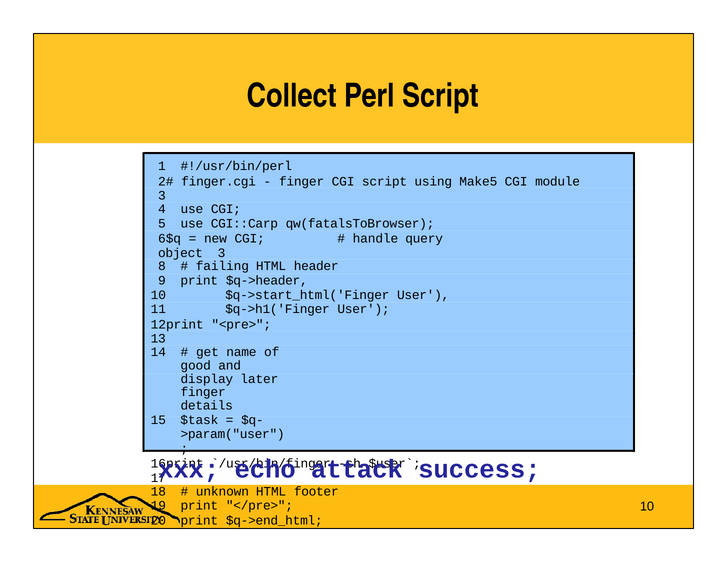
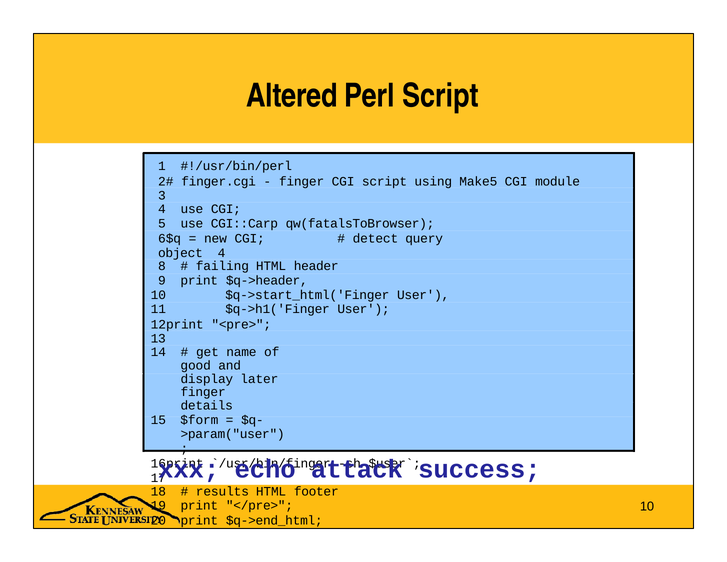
Collect: Collect -> Altered
handle: handle -> detect
object 3: 3 -> 4
$task: $task -> $form
unknown: unknown -> results
